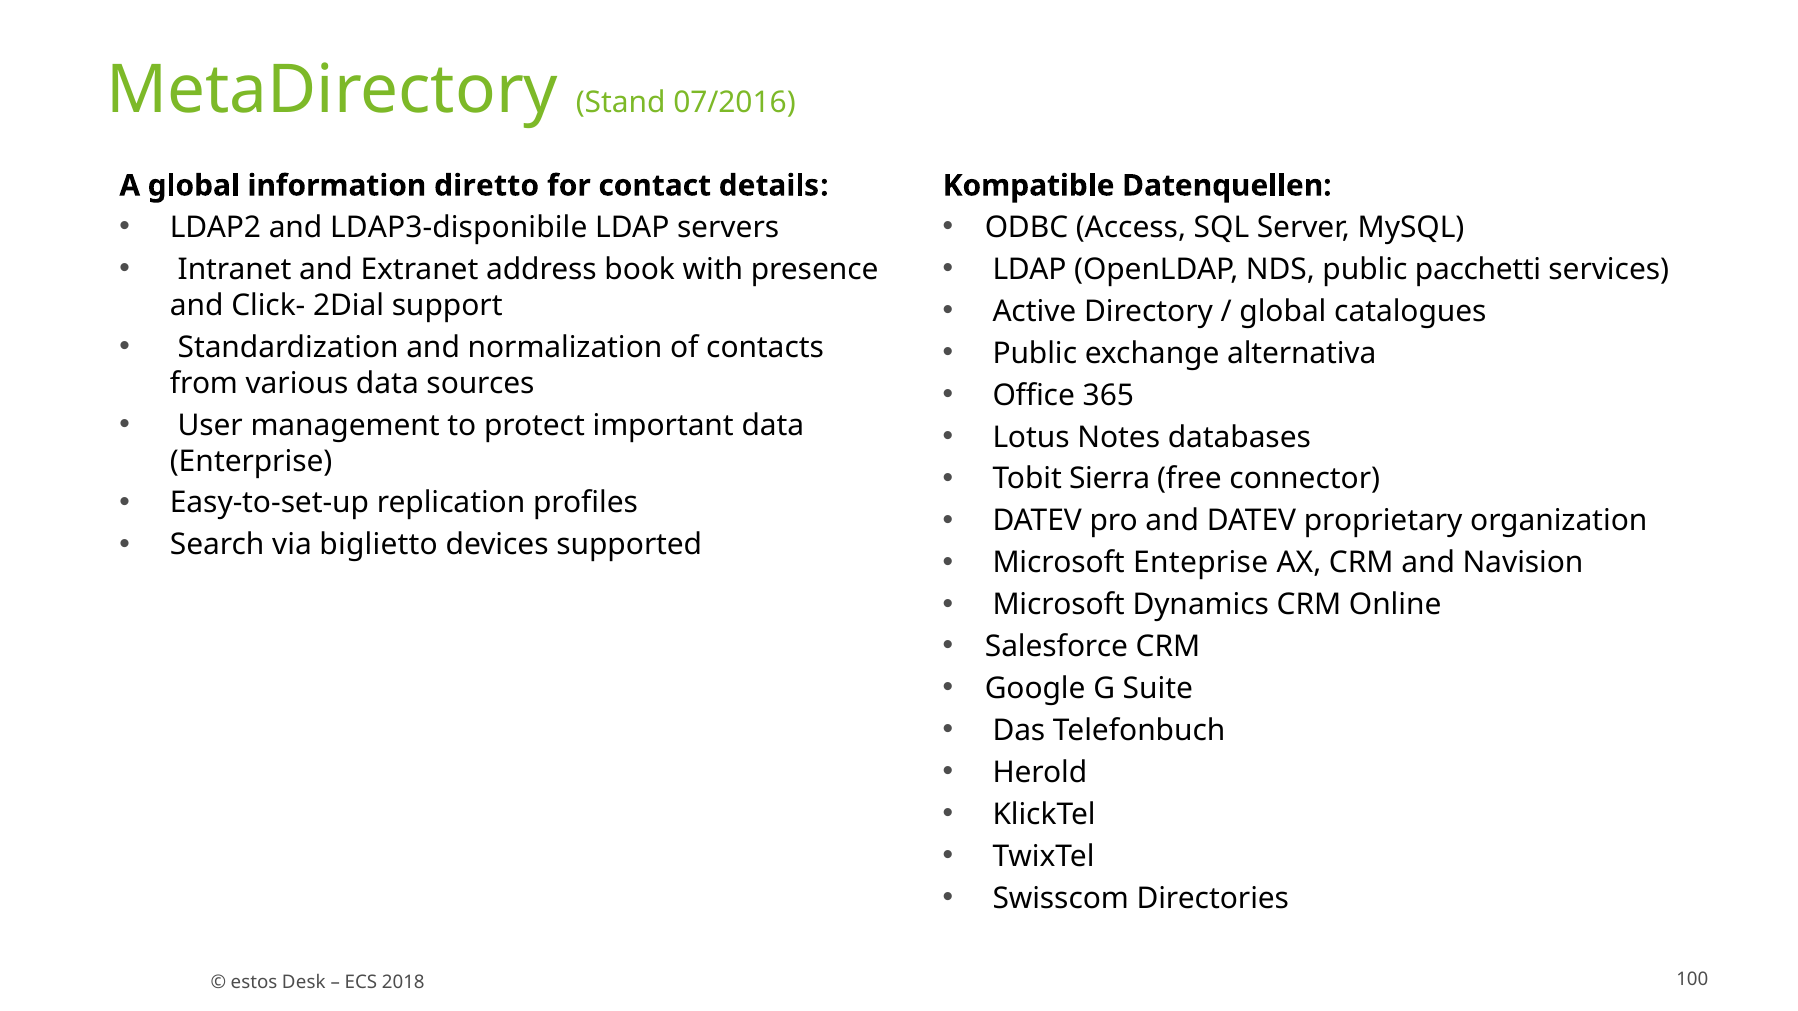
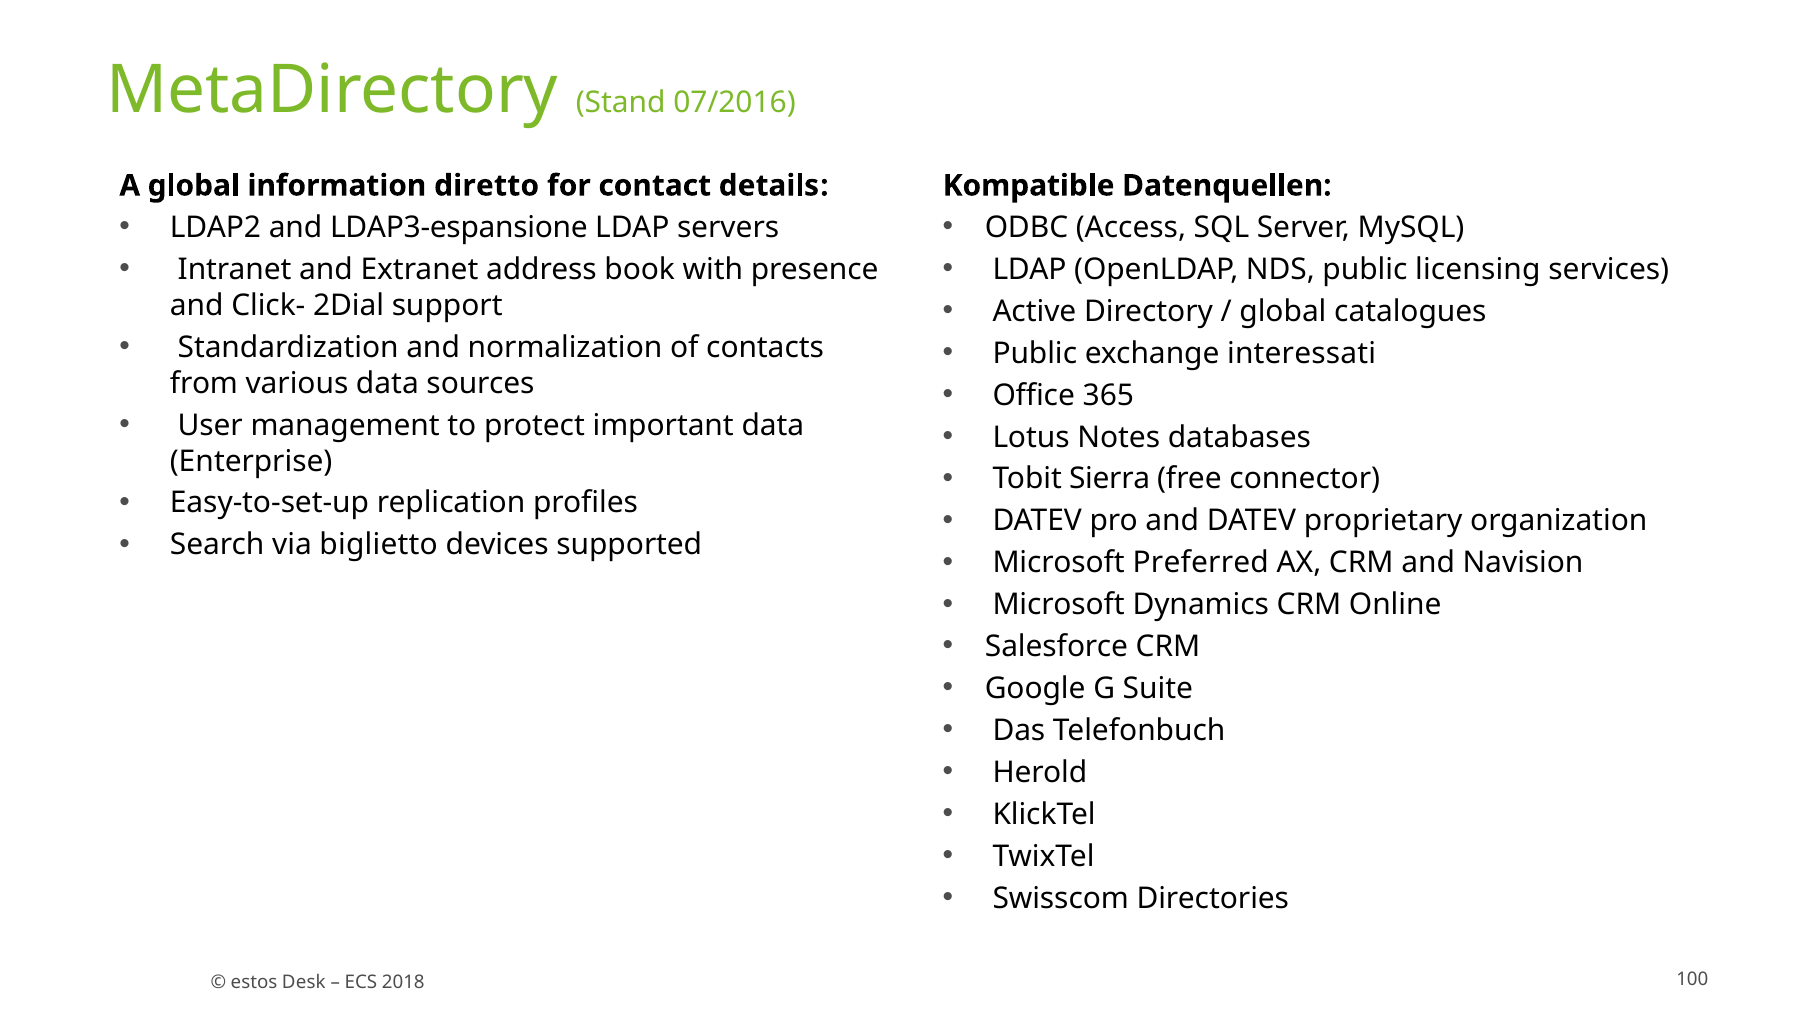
LDAP3-disponibile: LDAP3-disponibile -> LDAP3-espansione
pacchetti: pacchetti -> licensing
alternativa: alternativa -> interessati
Enteprise: Enteprise -> Preferred
